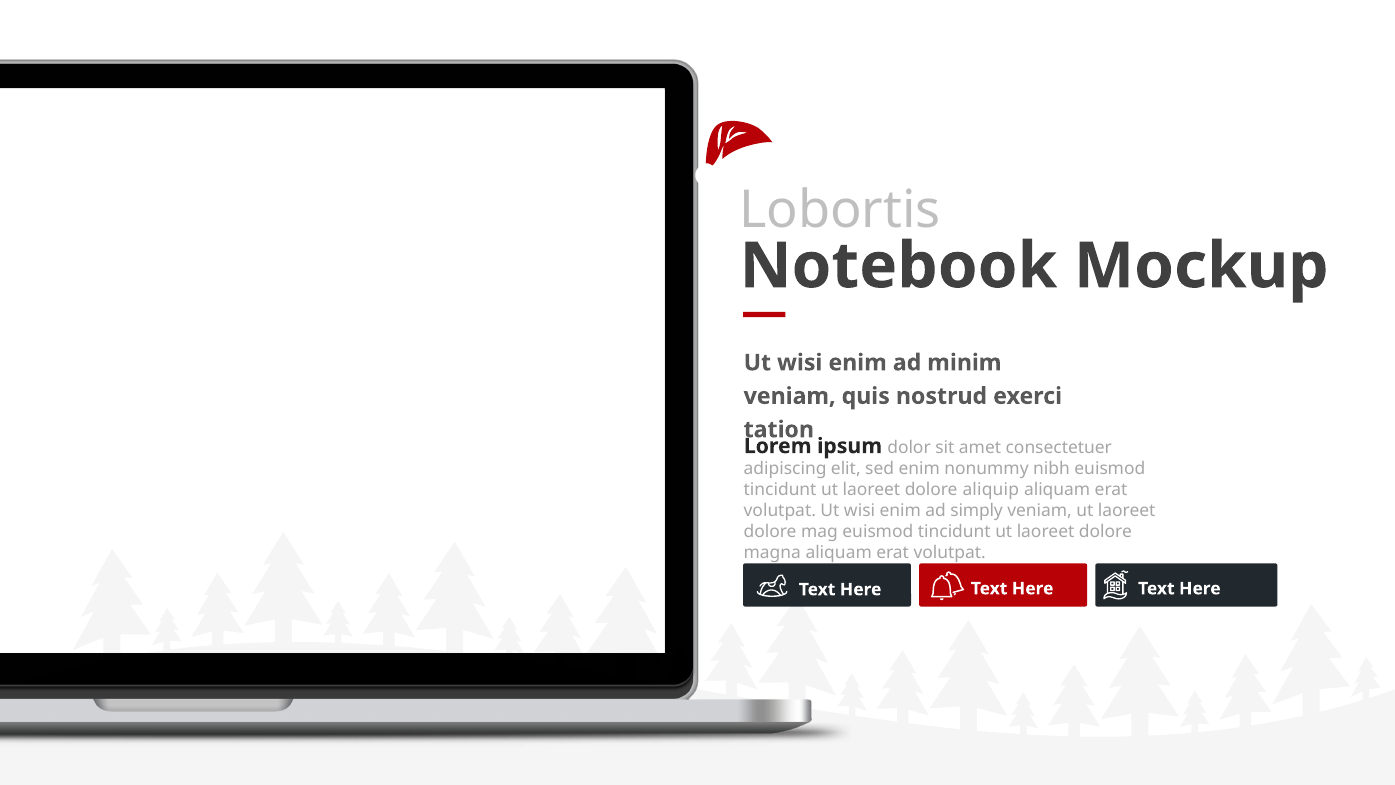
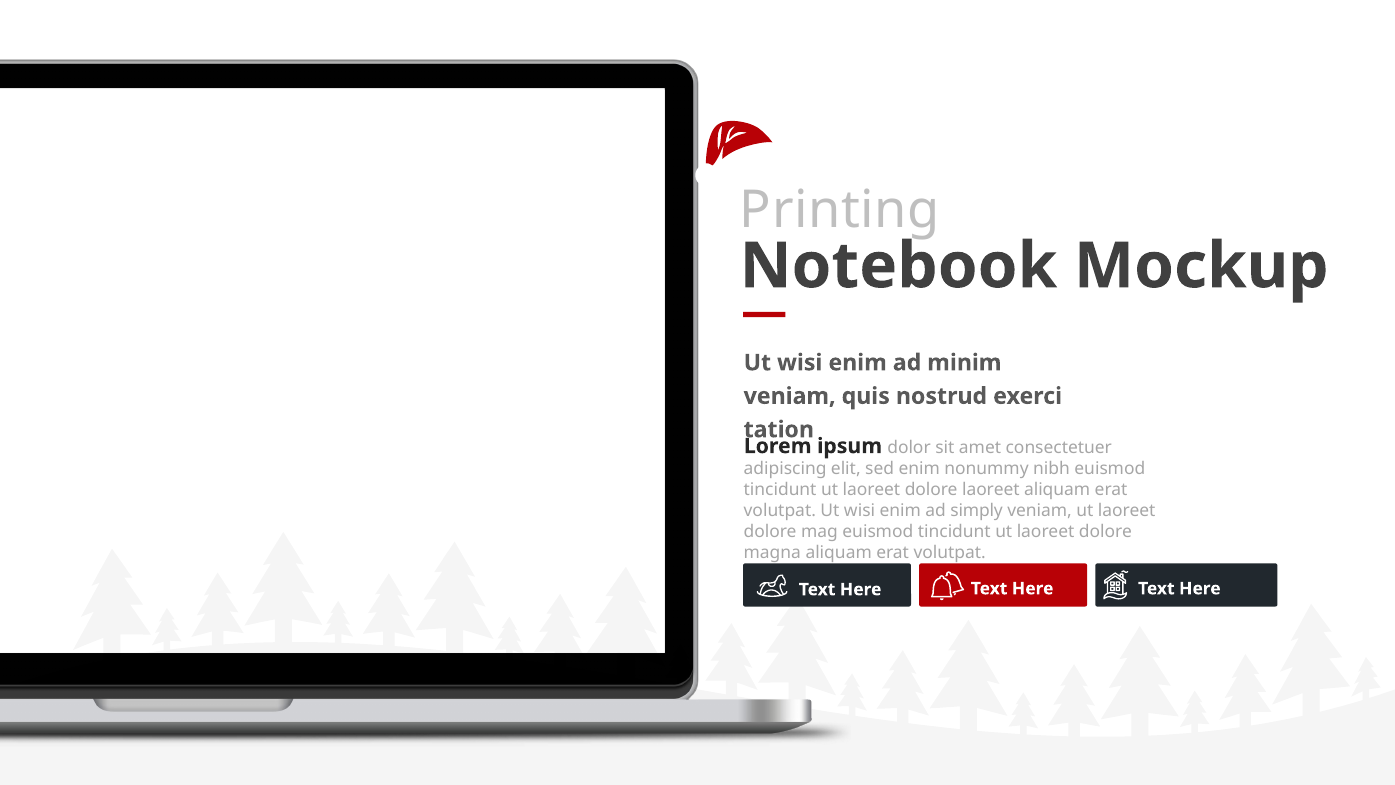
Lobortis: Lobortis -> Printing
dolore aliquip: aliquip -> laoreet
